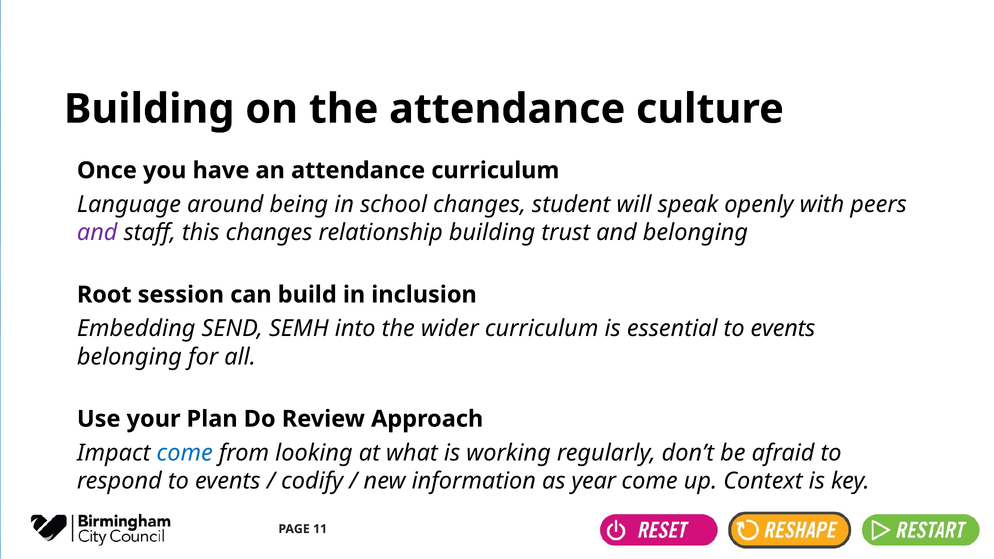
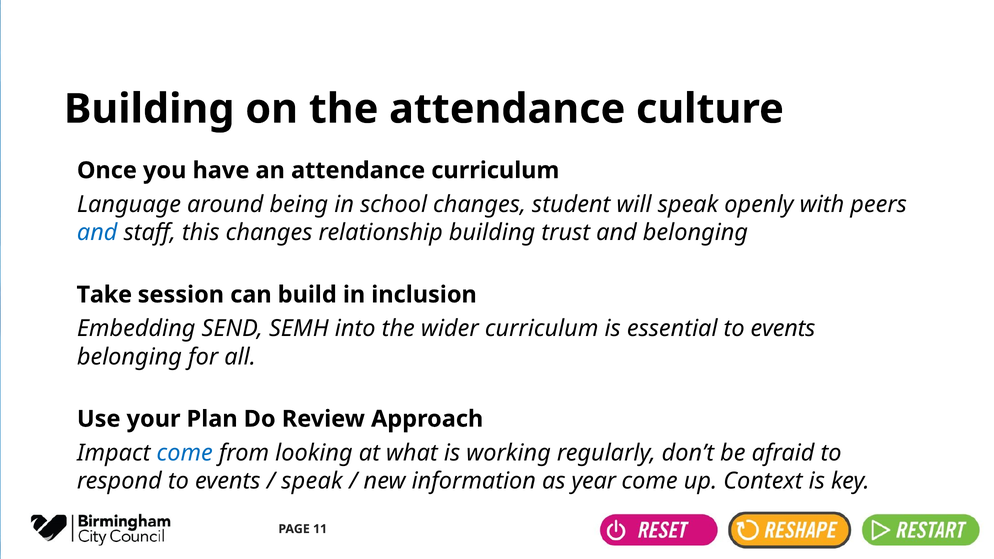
and at (97, 233) colour: purple -> blue
Root: Root -> Take
codify at (312, 481): codify -> speak
